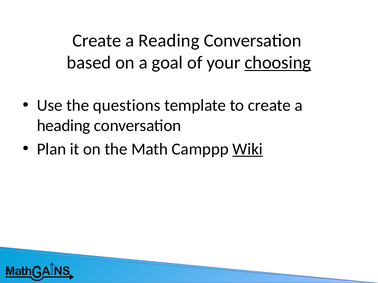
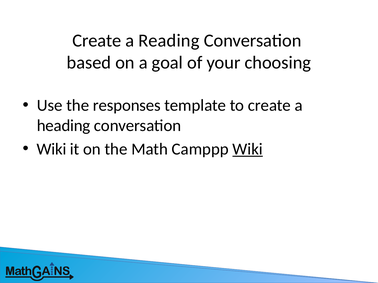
choosing underline: present -> none
questions: questions -> responses
Plan at (51, 149): Plan -> Wiki
